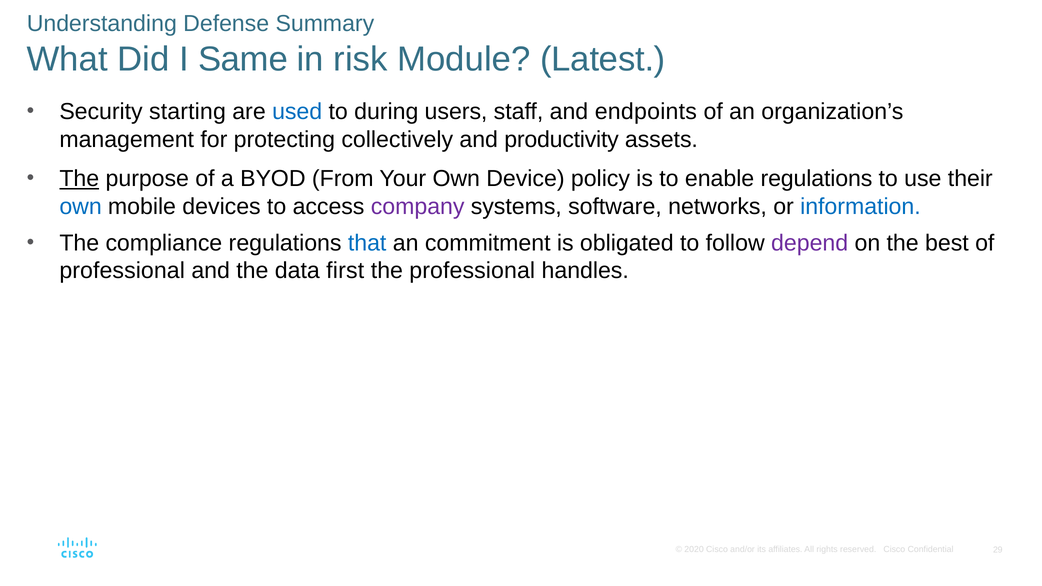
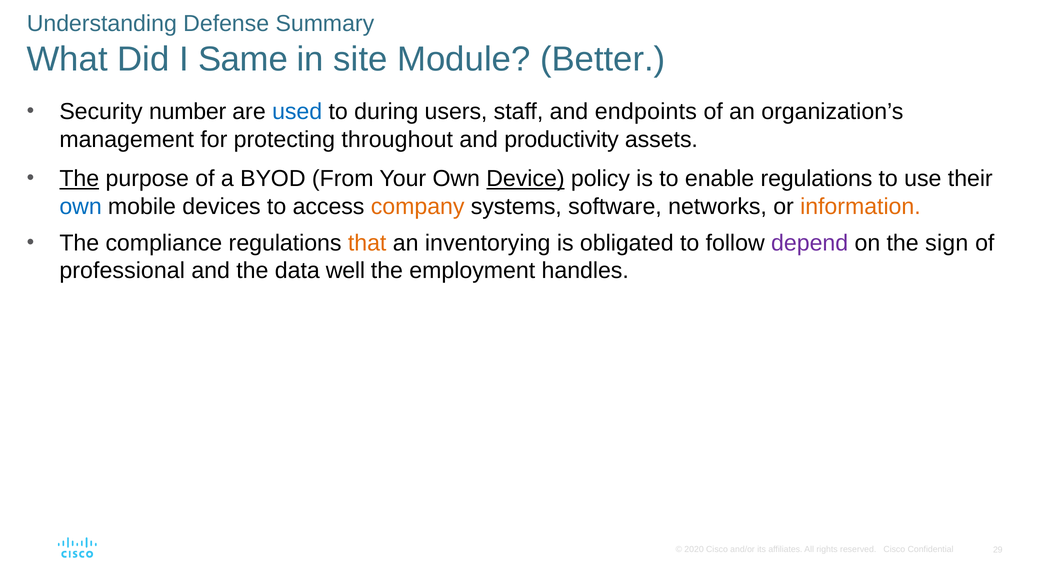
risk: risk -> site
Latest: Latest -> Better
starting: starting -> number
collectively: collectively -> throughout
Device underline: none -> present
company colour: purple -> orange
information colour: blue -> orange
that colour: blue -> orange
commitment: commitment -> inventorying
best: best -> sign
first: first -> well
the professional: professional -> employment
